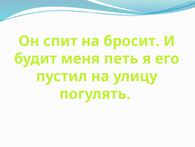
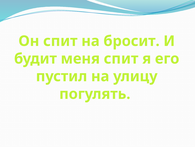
меня петь: петь -> спит
